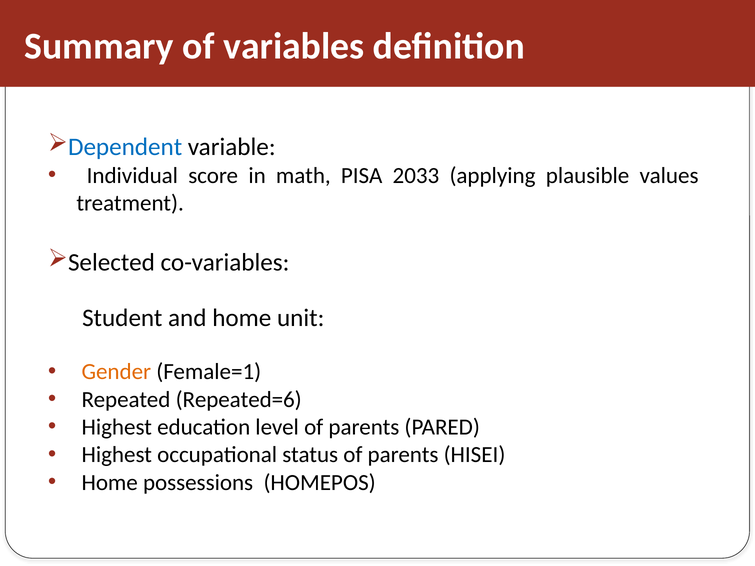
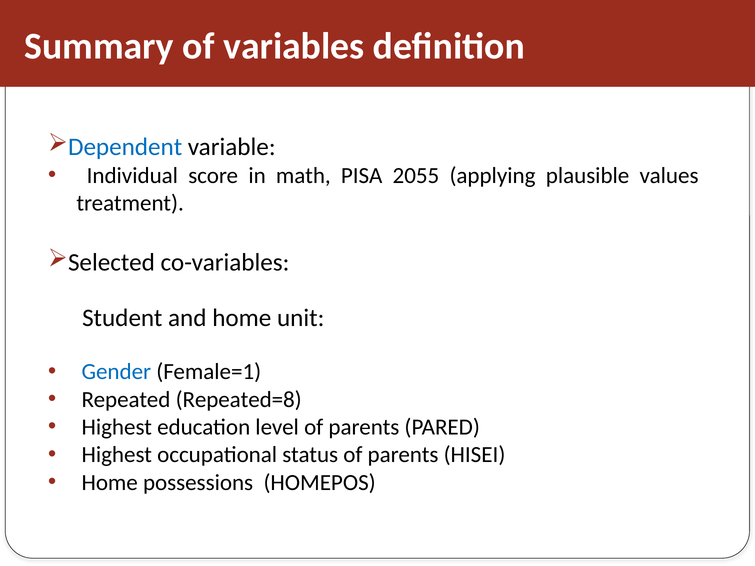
2033: 2033 -> 2055
Gender colour: orange -> blue
Repeated=6: Repeated=6 -> Repeated=8
